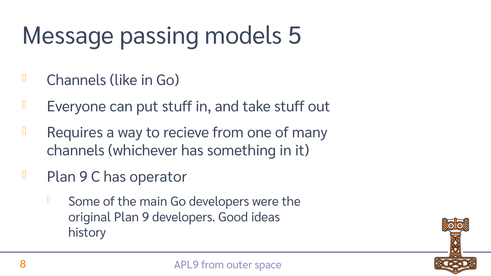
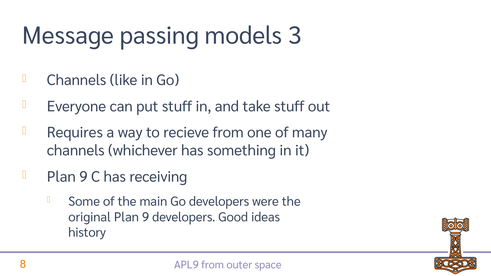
5: 5 -> 3
operator: operator -> receiving
